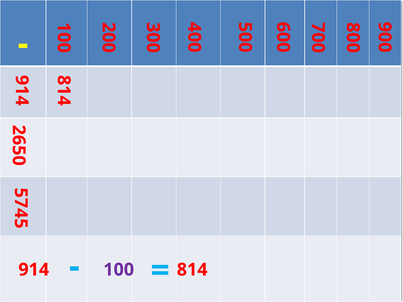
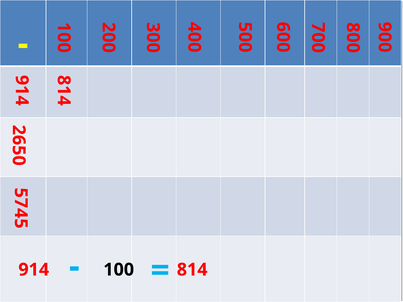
100 colour: purple -> black
